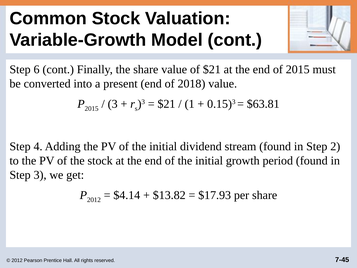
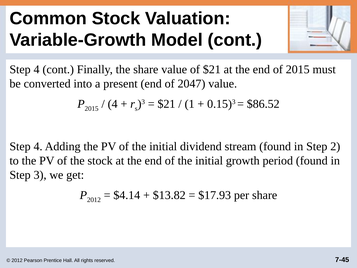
6 at (37, 69): 6 -> 4
2018: 2018 -> 2047
3 at (113, 104): 3 -> 4
$63.81: $63.81 -> $86.52
